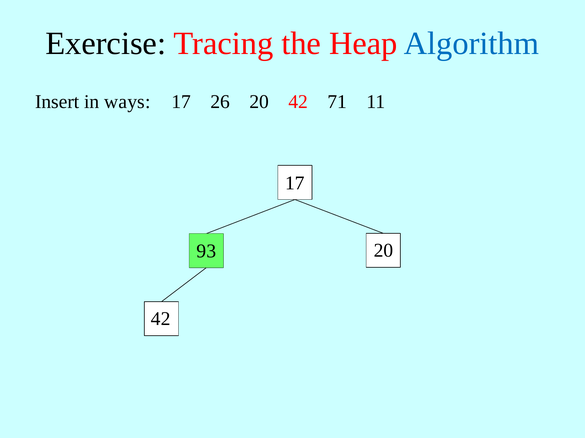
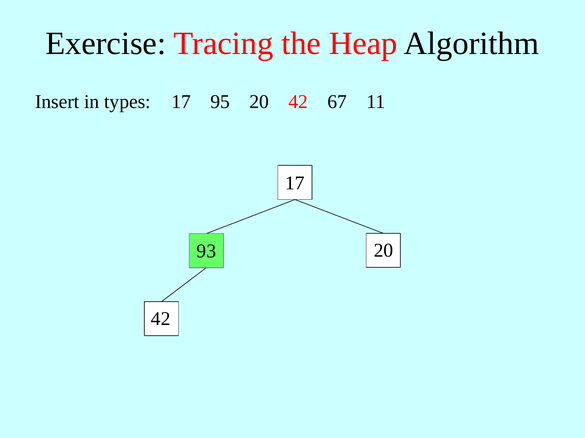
Algorithm colour: blue -> black
ways: ways -> types
26: 26 -> 95
71: 71 -> 67
